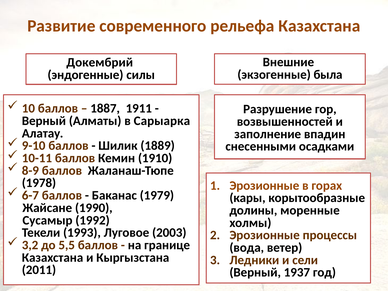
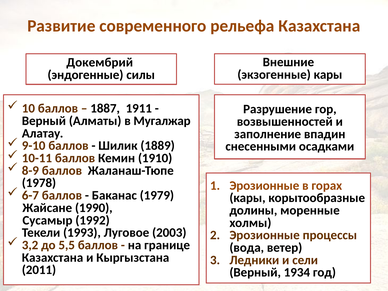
экзогенные была: была -> кары
Сарыарка: Сарыарка -> Мугалжар
1937: 1937 -> 1934
